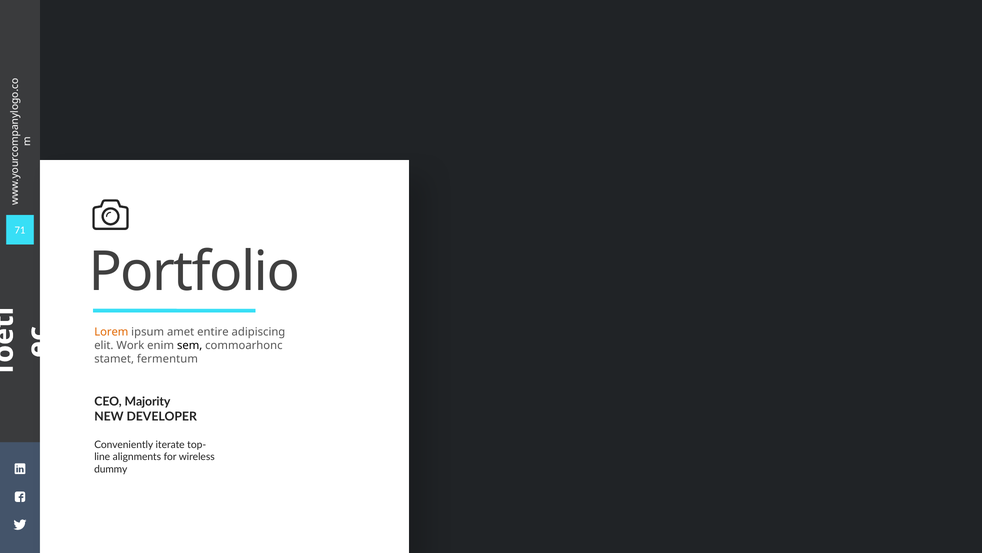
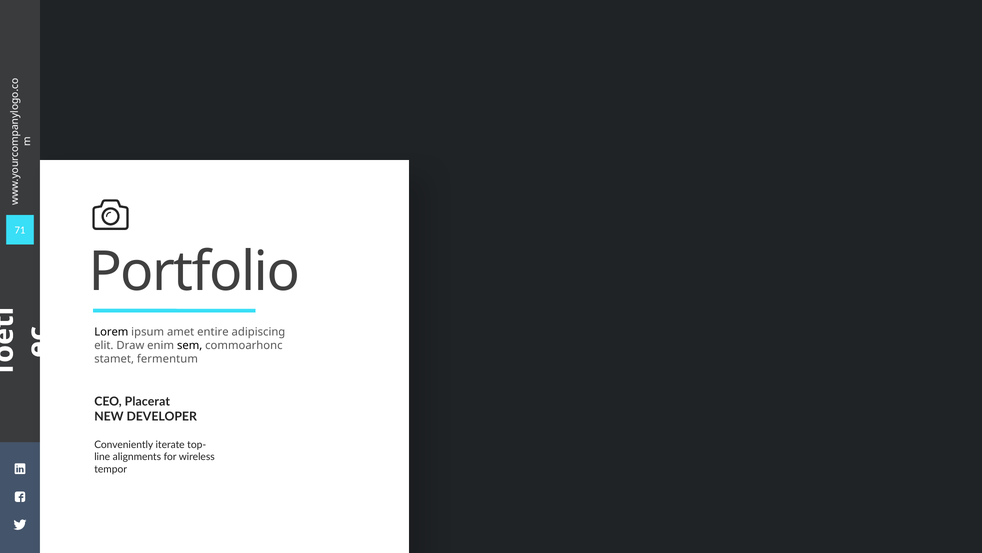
Lorem colour: orange -> black
Work: Work -> Draw
Majority: Majority -> Placerat
dummy: dummy -> tempor
